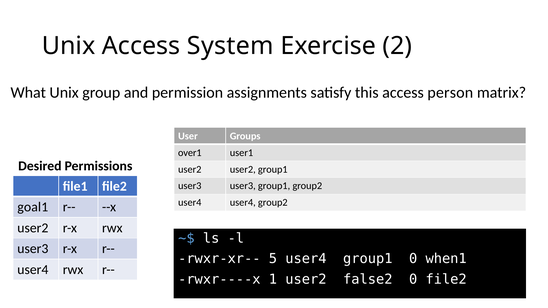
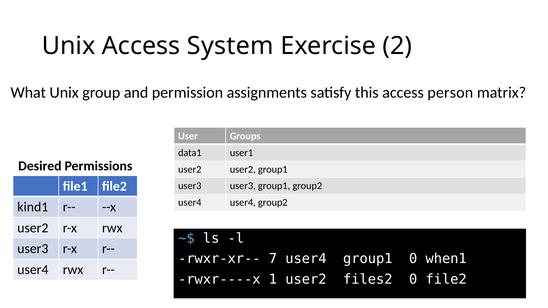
over1: over1 -> data1
goal1: goal1 -> kind1
5: 5 -> 7
false2: false2 -> files2
